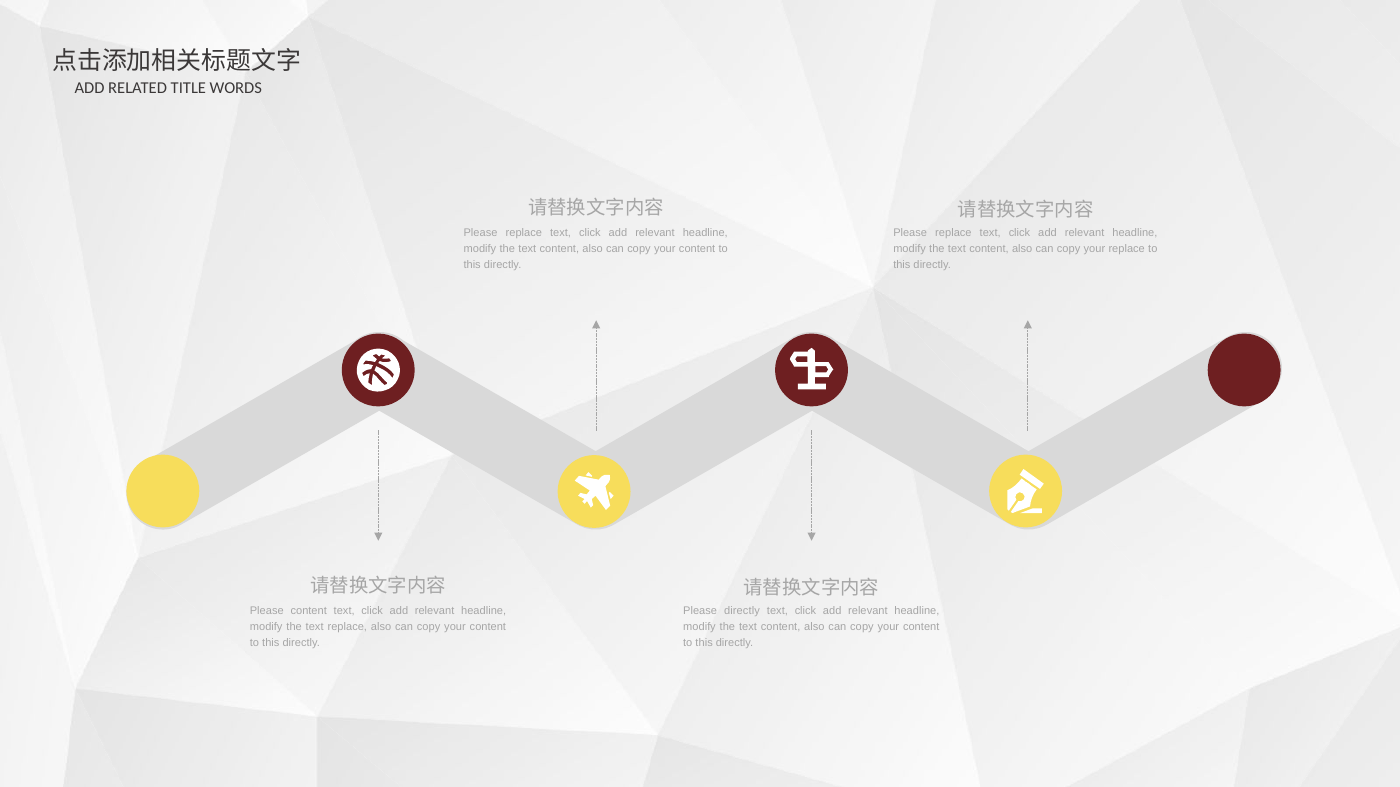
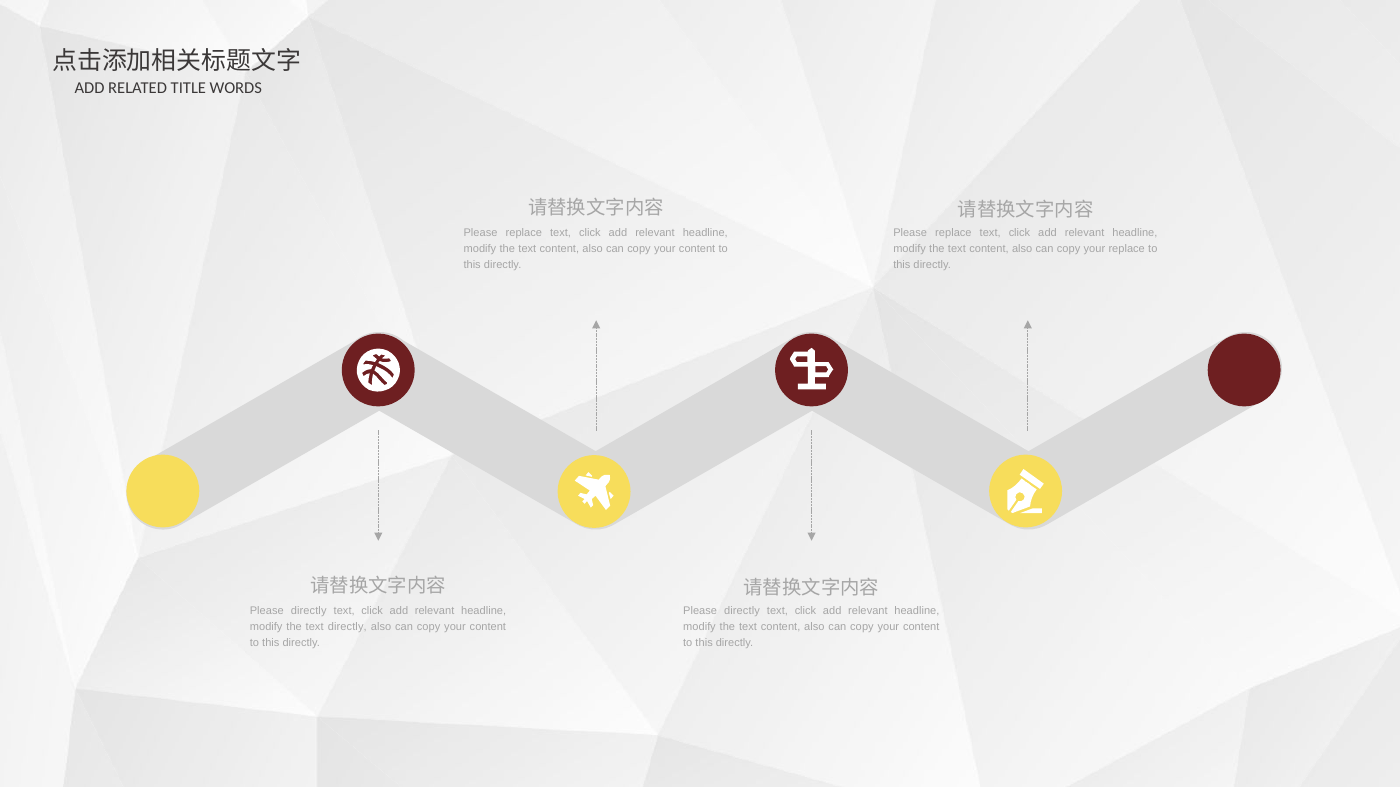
content at (309, 611): content -> directly
text replace: replace -> directly
